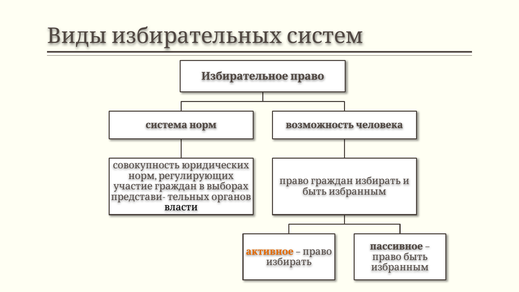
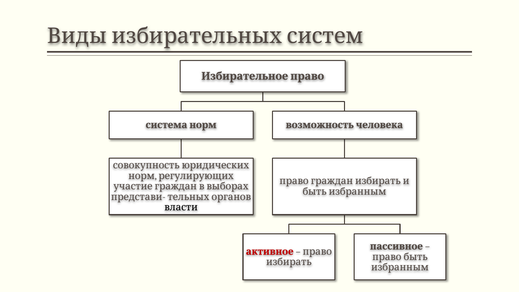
активное colour: orange -> red
